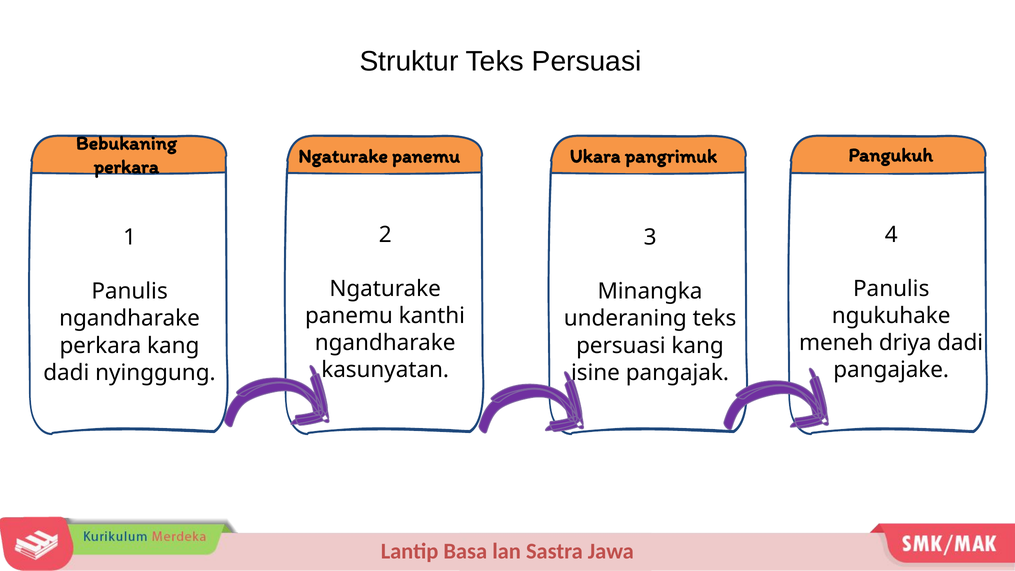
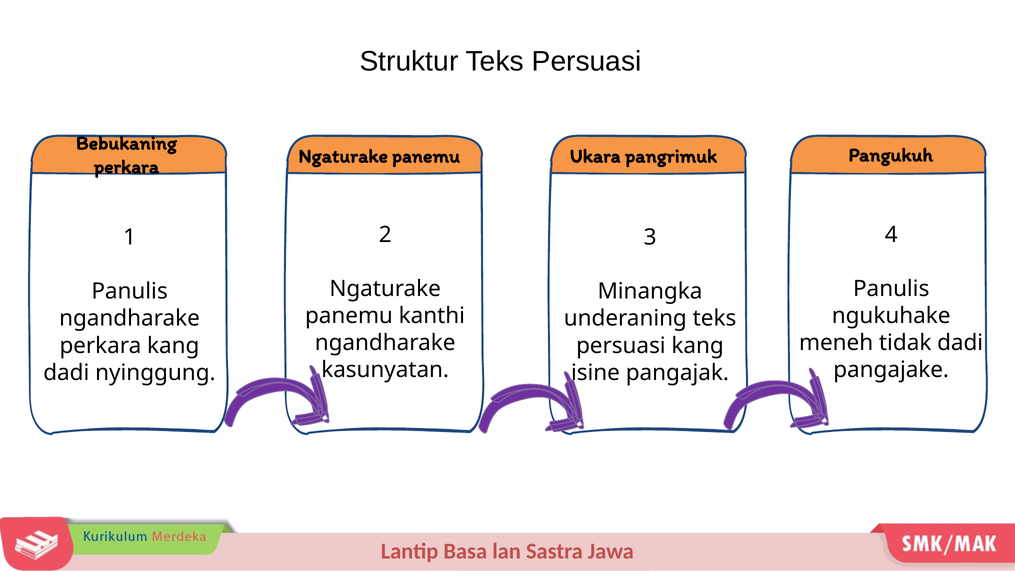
driya: driya -> tidak
